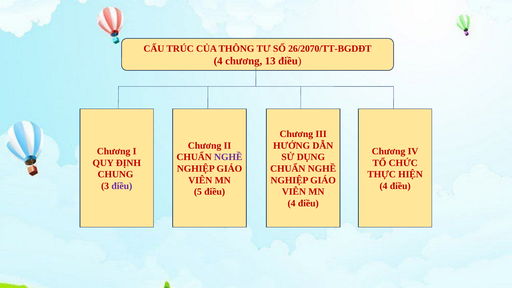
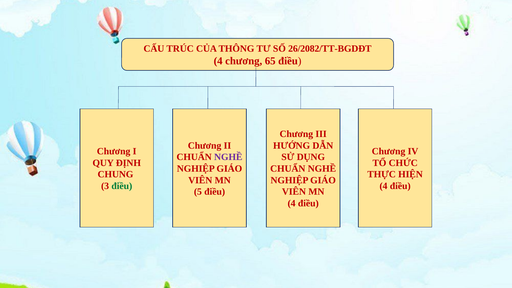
26/2070/TT-BGDĐT: 26/2070/TT-BGDĐT -> 26/2082/TT-BGDĐT
13: 13 -> 65
điều at (122, 186) colour: purple -> green
